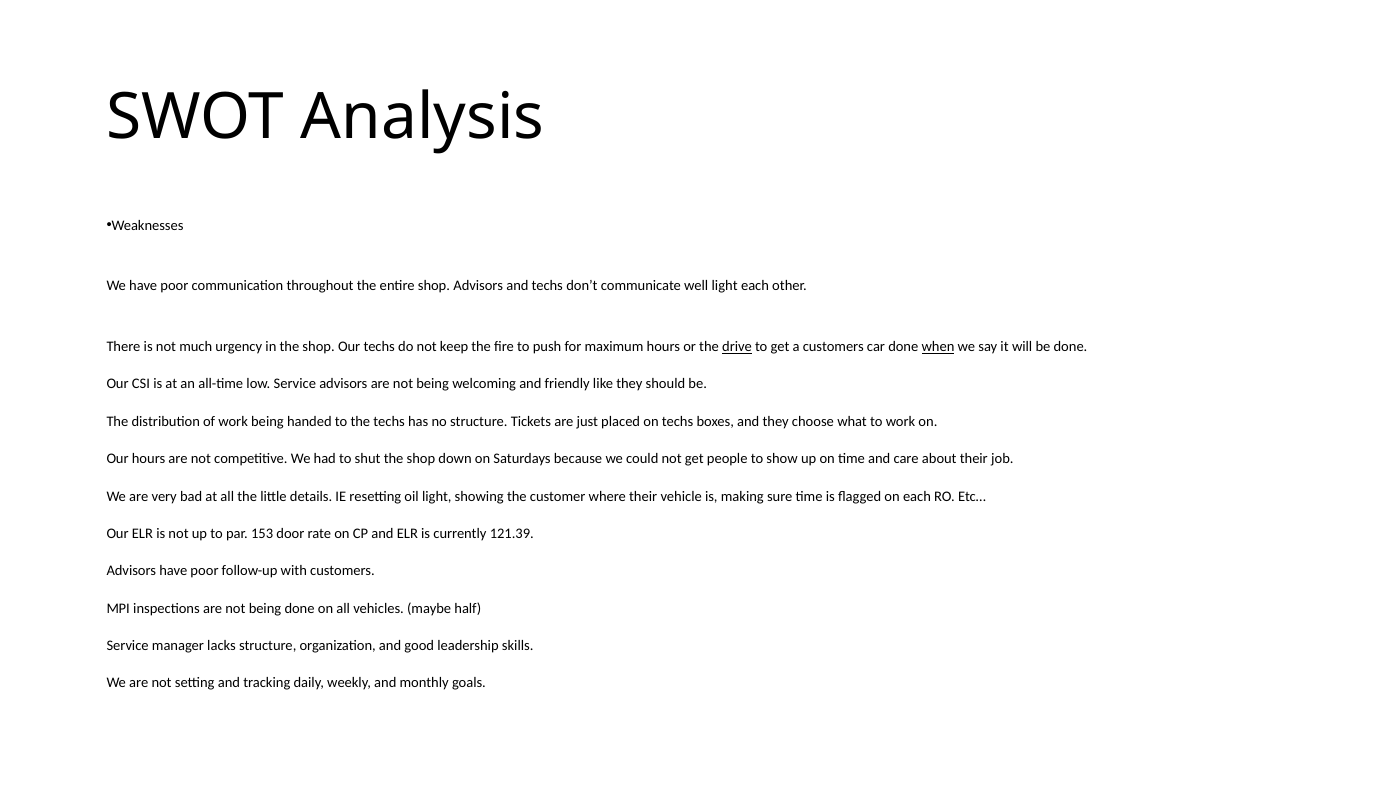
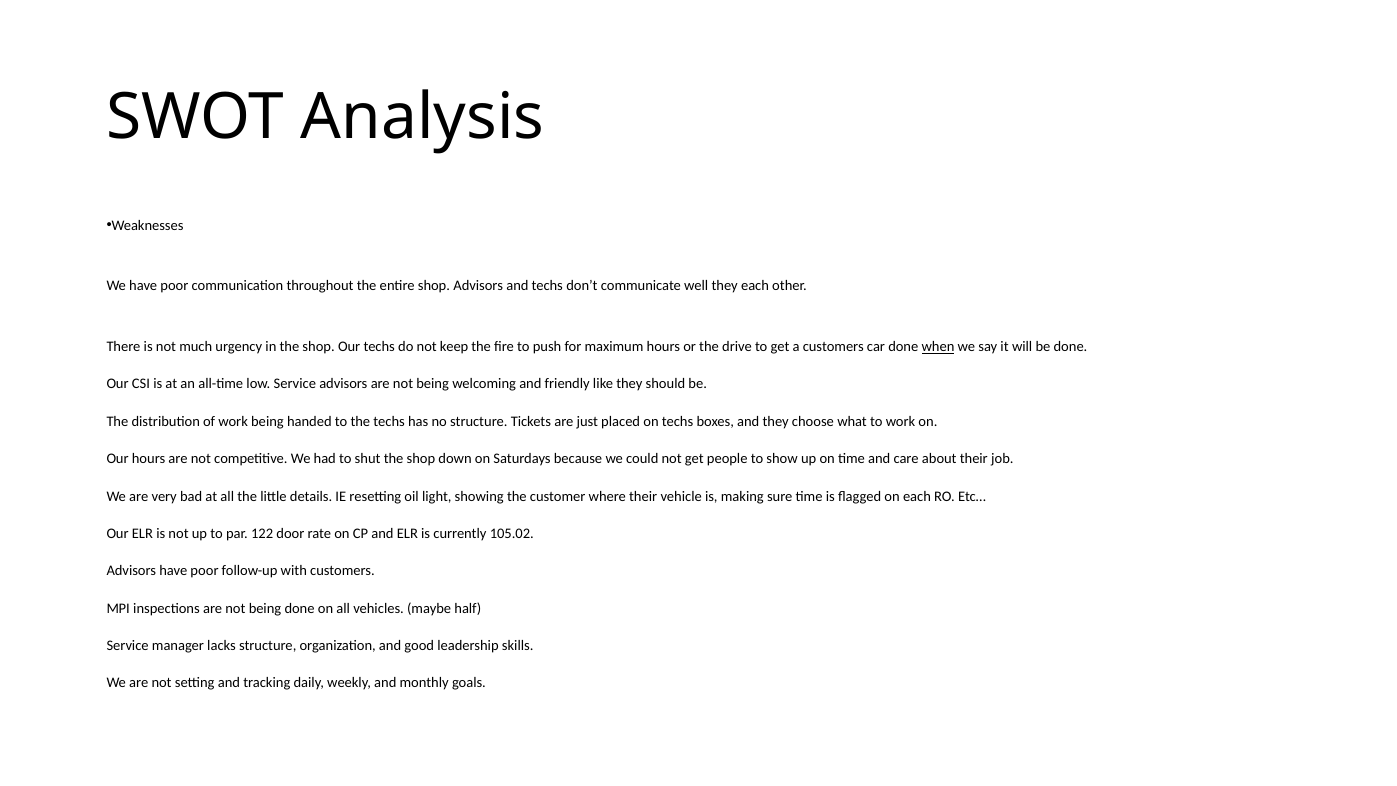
well light: light -> they
drive underline: present -> none
153: 153 -> 122
121.39: 121.39 -> 105.02
